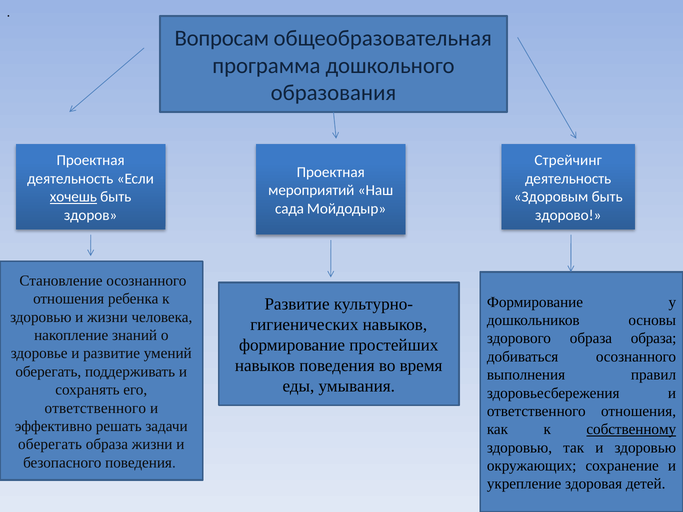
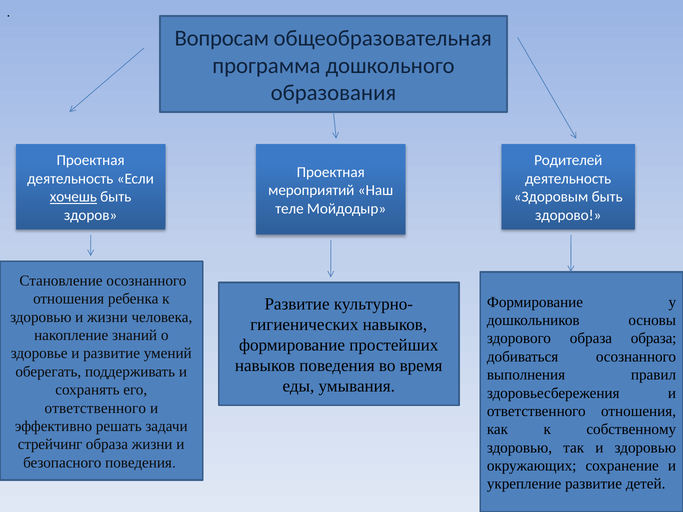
Стрейчинг: Стрейчинг -> Родителей
сада: сада -> теле
собственному underline: present -> none
оберегать at (50, 445): оберегать -> стрейчинг
укрепление здоровая: здоровая -> развитие
